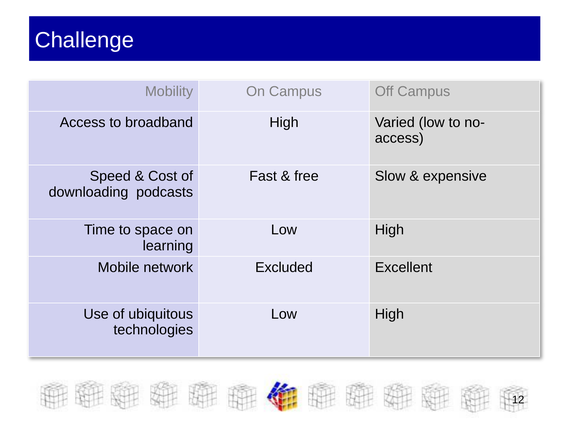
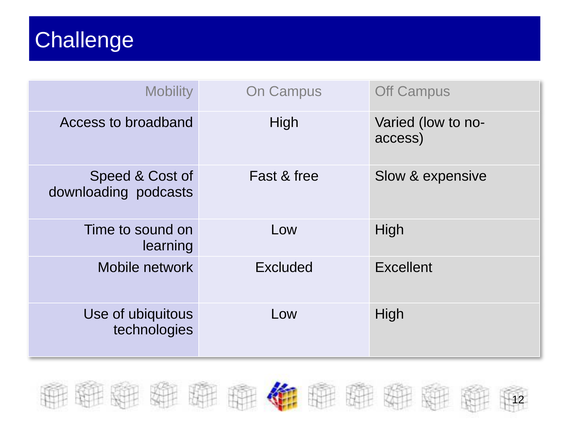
space: space -> sound
